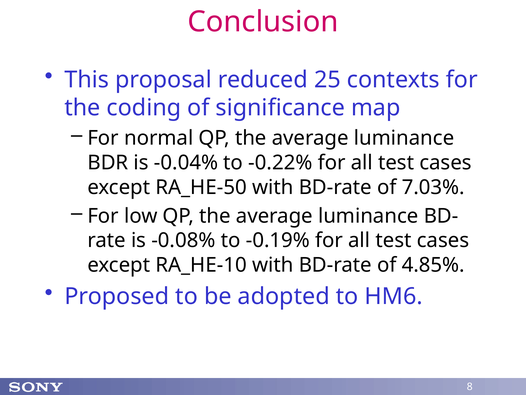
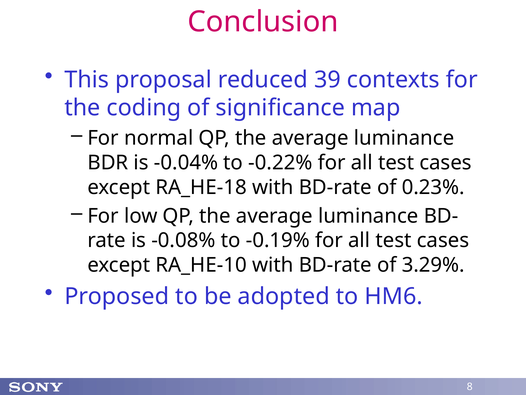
25: 25 -> 39
RA_HE-50: RA_HE-50 -> RA_HE-18
7.03%: 7.03% -> 0.23%
4.85%: 4.85% -> 3.29%
